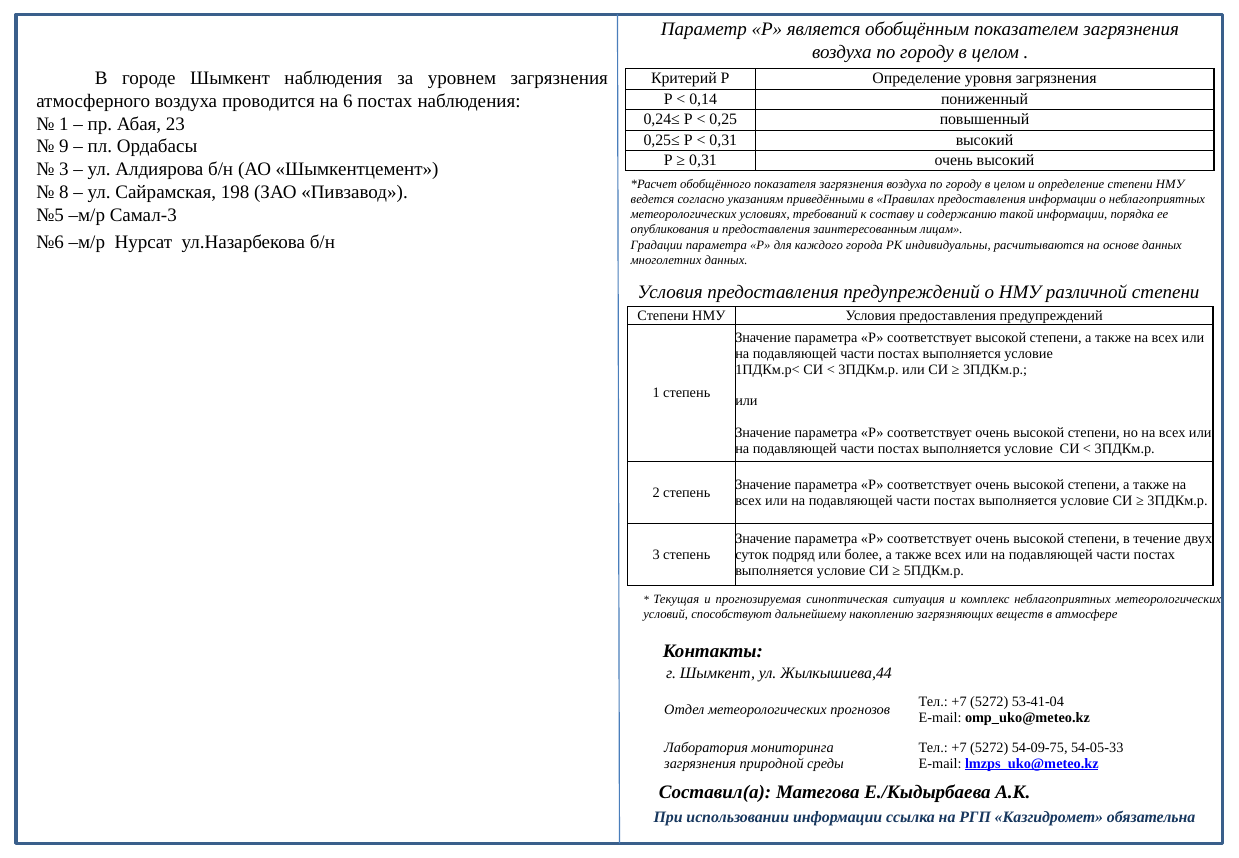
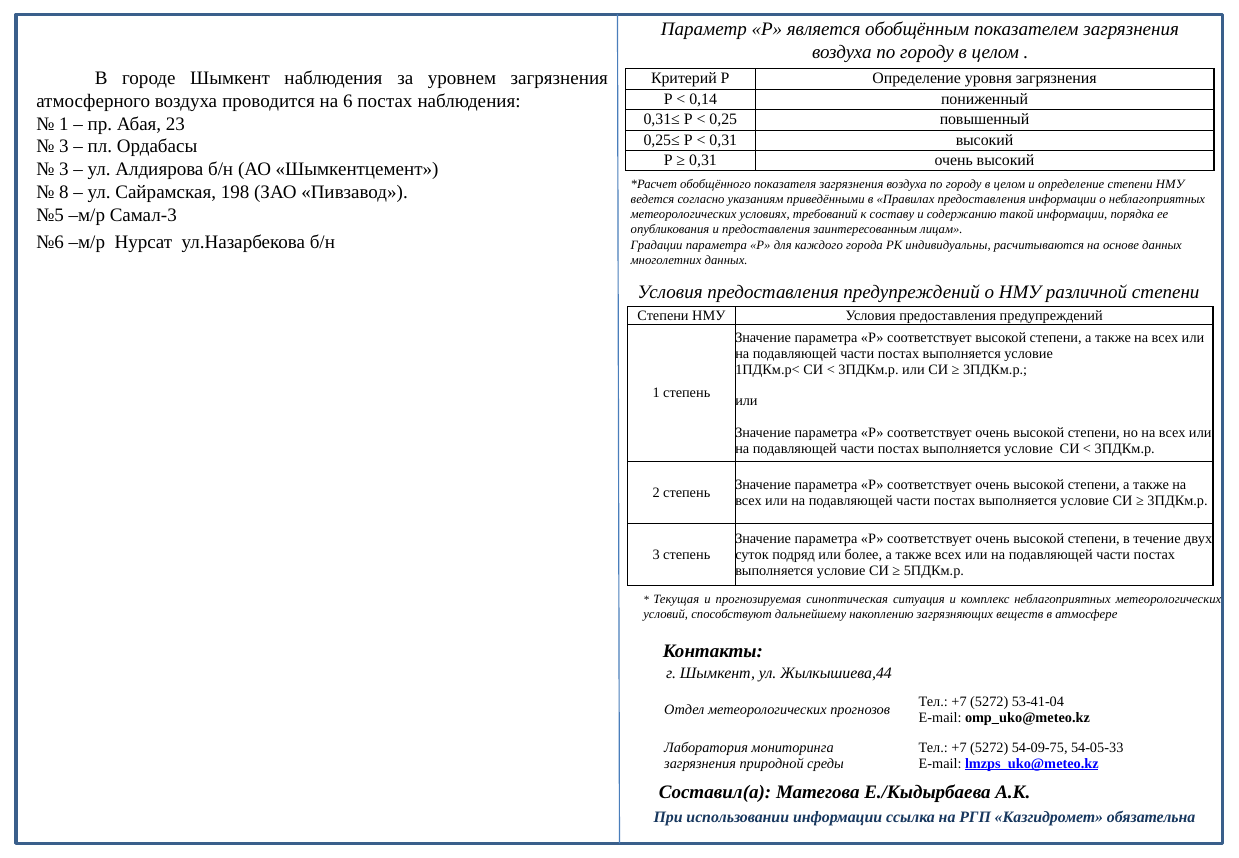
0,24≤: 0,24≤ -> 0,31≤
9 at (64, 147): 9 -> 3
